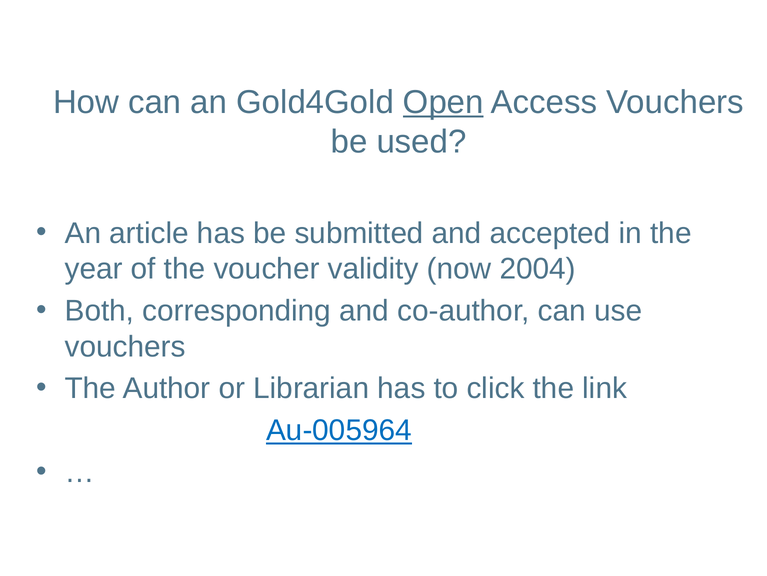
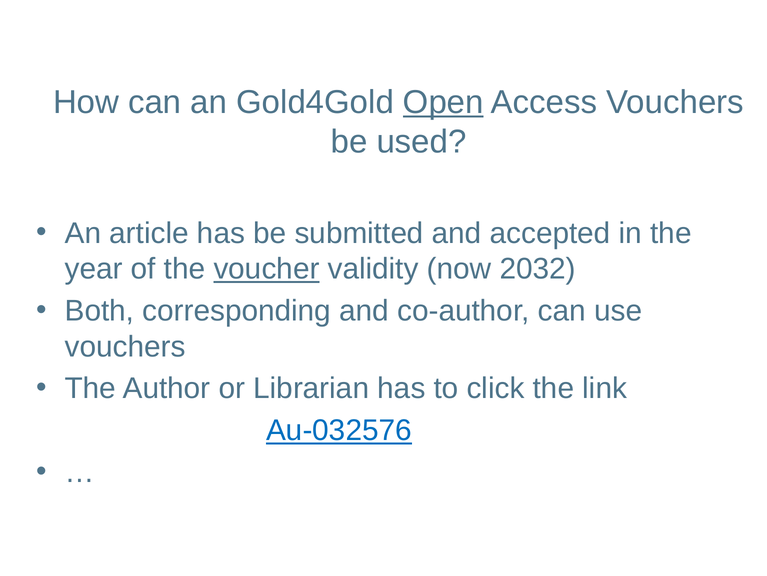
voucher underline: none -> present
2004: 2004 -> 2032
Au-005964: Au-005964 -> Au-032576
